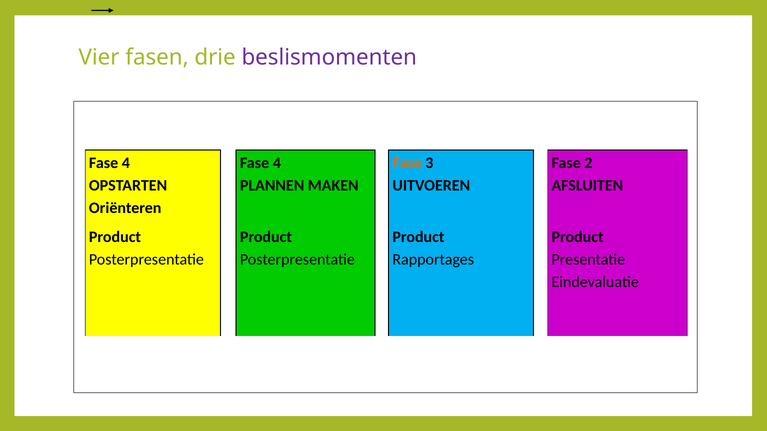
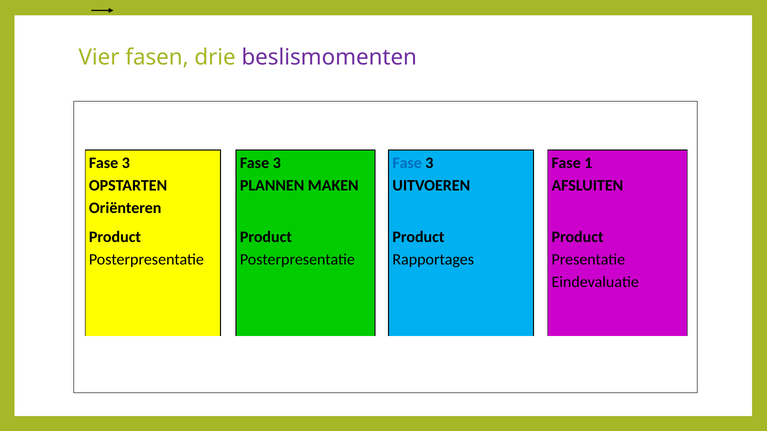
4 at (126, 163): 4 -> 3
4 at (277, 163): 4 -> 3
Fase at (407, 163) colour: orange -> blue
2: 2 -> 1
